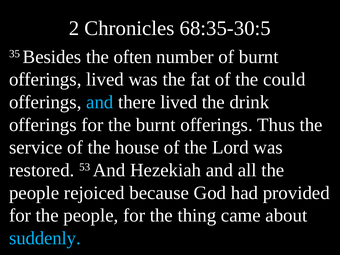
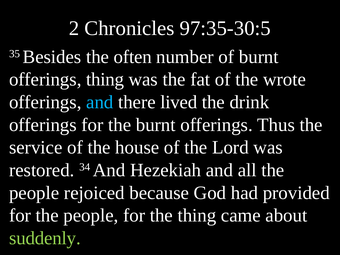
68:35-30:5: 68:35-30:5 -> 97:35-30:5
offerings lived: lived -> thing
could: could -> wrote
53: 53 -> 34
suddenly colour: light blue -> light green
